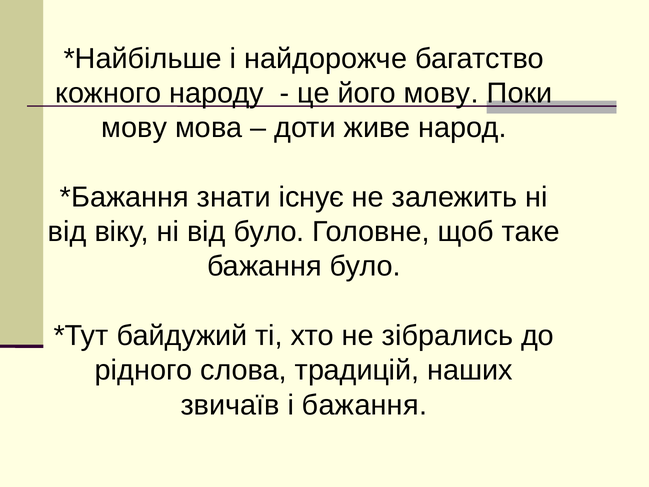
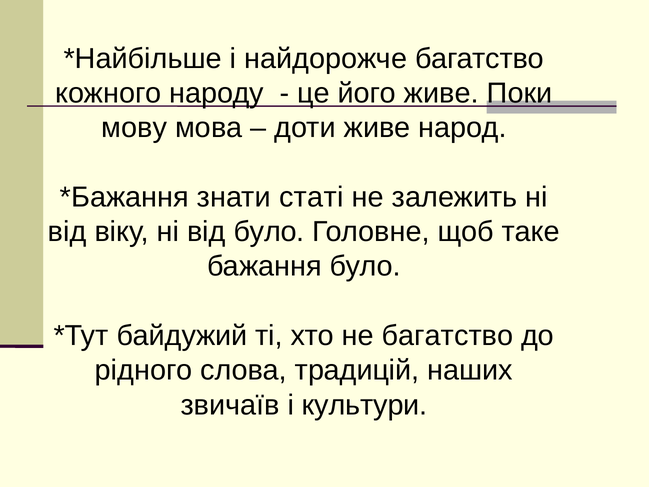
його мову: мову -> живе
існує: існує -> статі
не зібрались: зібрались -> багатство
і бажання: бажання -> культури
